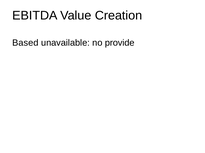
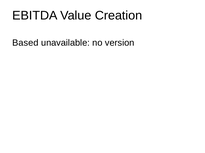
provide: provide -> version
